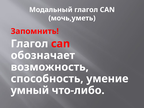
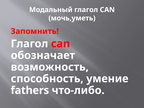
умный: умный -> fathers
